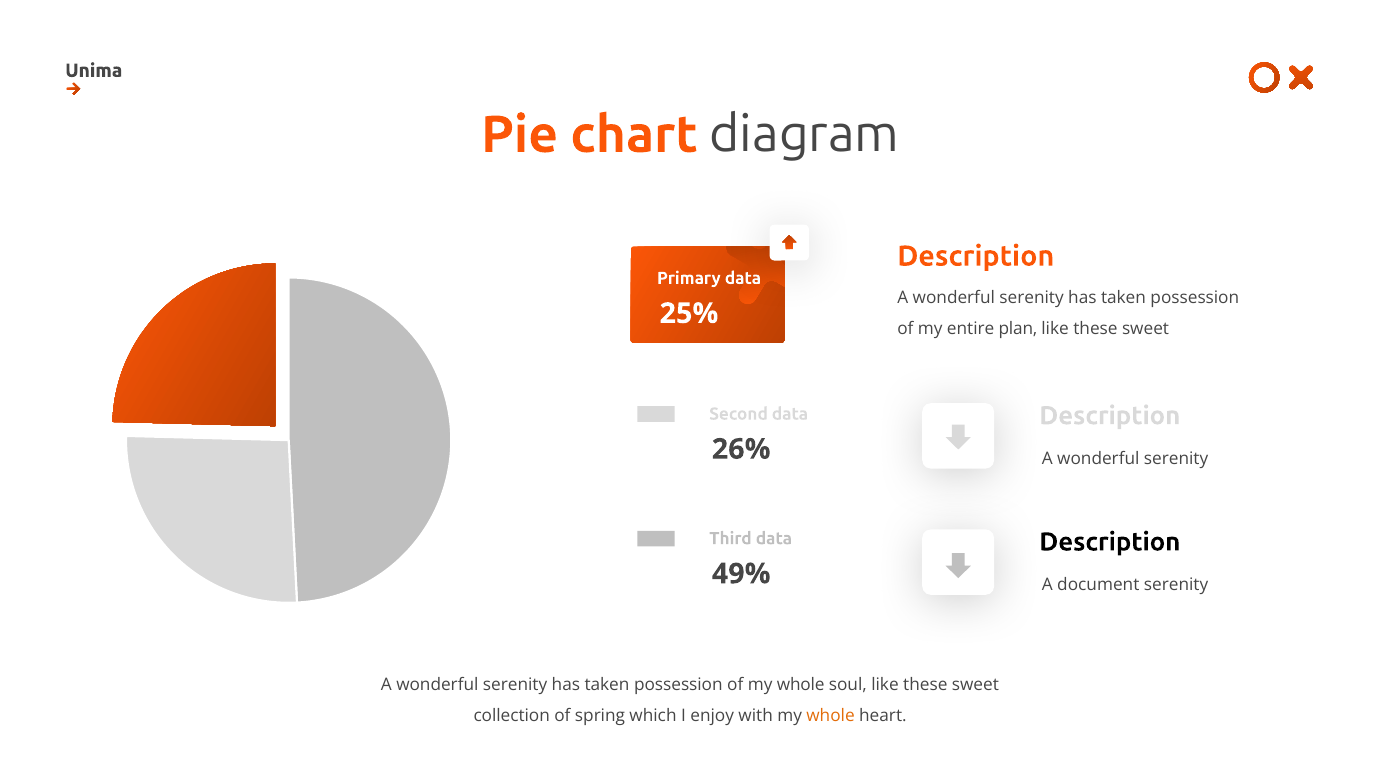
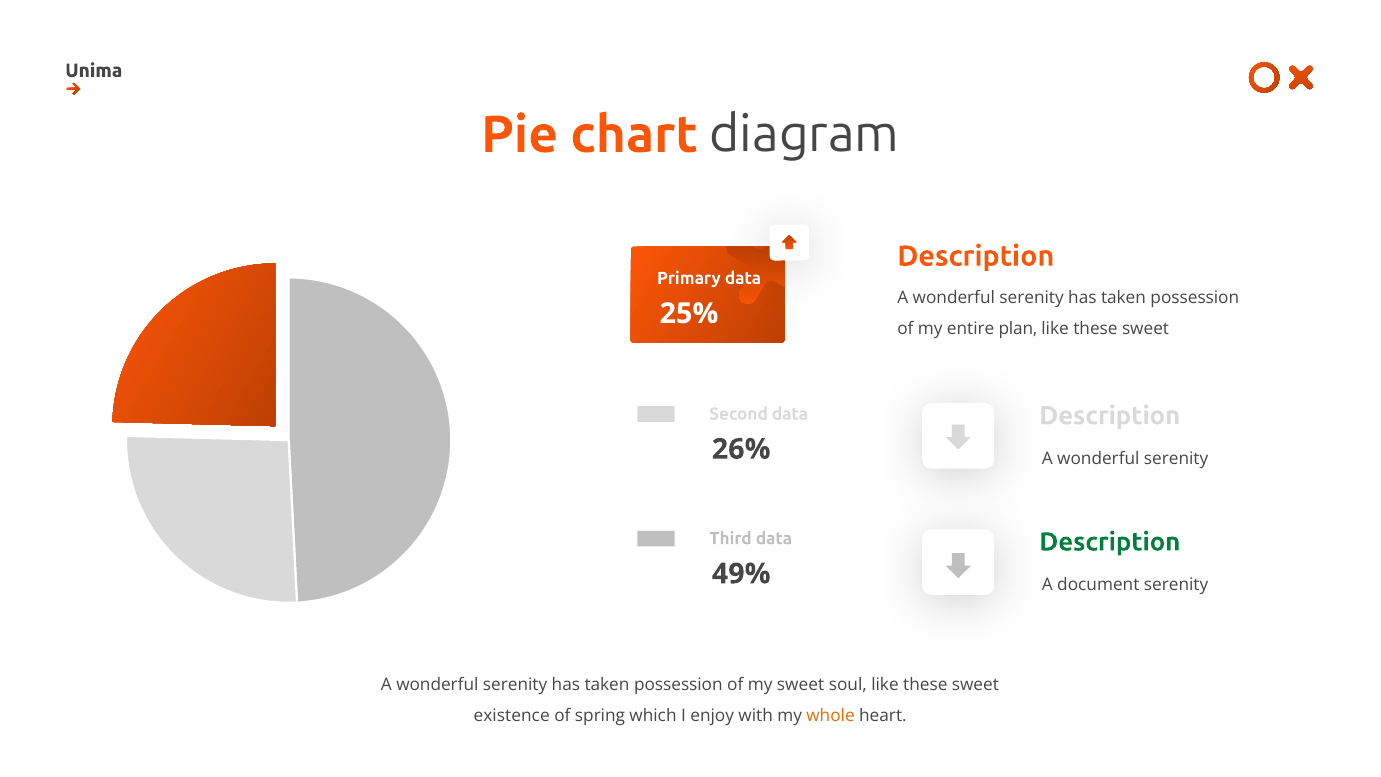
Description at (1110, 542) colour: black -> green
of my whole: whole -> sweet
collection: collection -> existence
